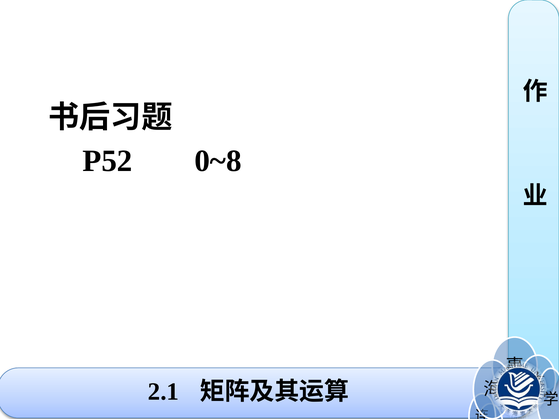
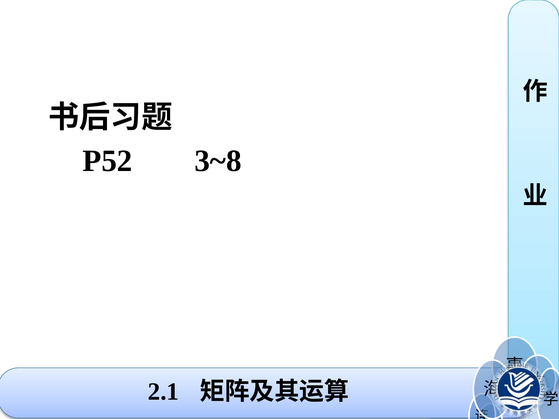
0~8: 0~8 -> 3~8
